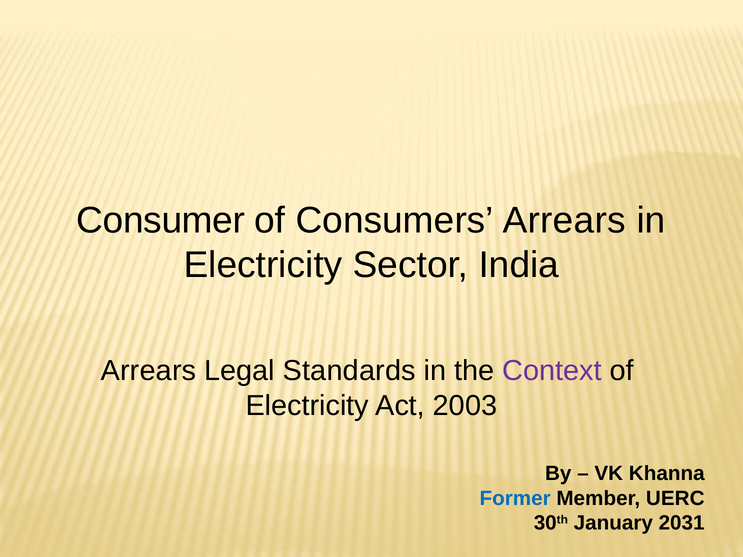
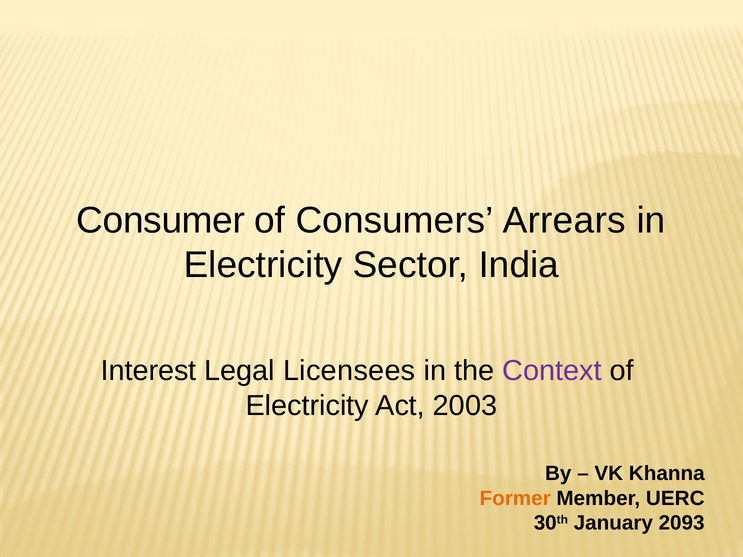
Arrears at (149, 371): Arrears -> Interest
Standards: Standards -> Licensees
Former colour: blue -> orange
2031: 2031 -> 2093
